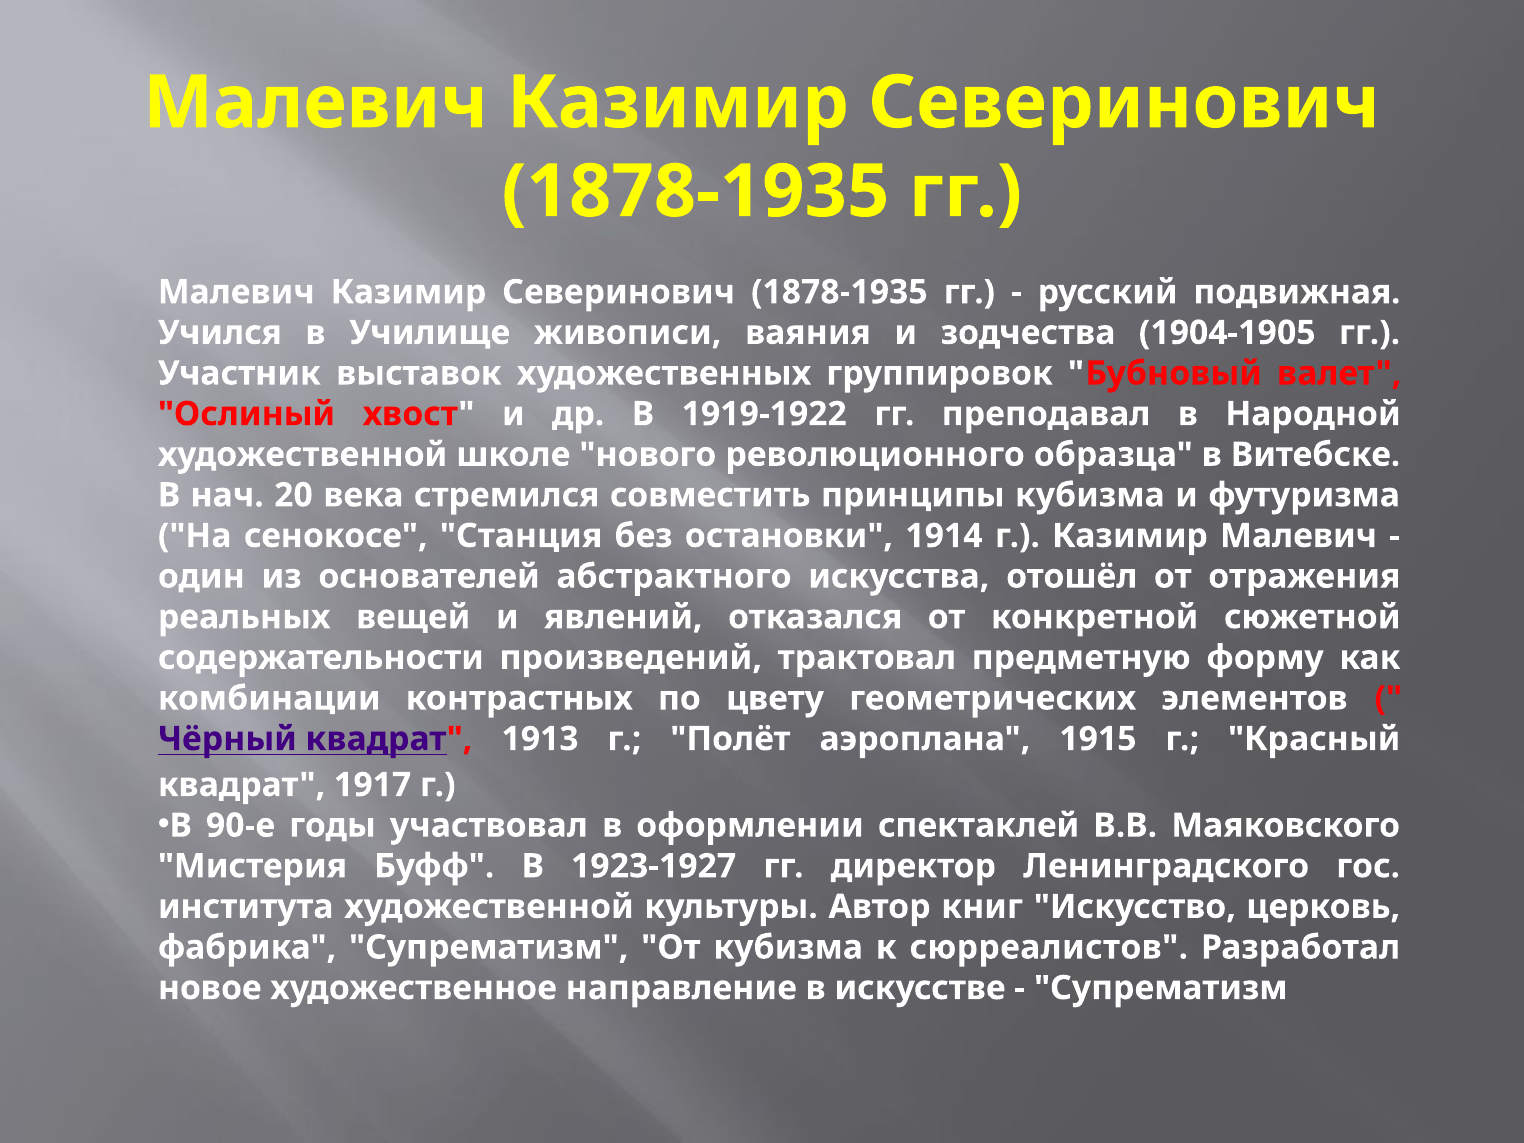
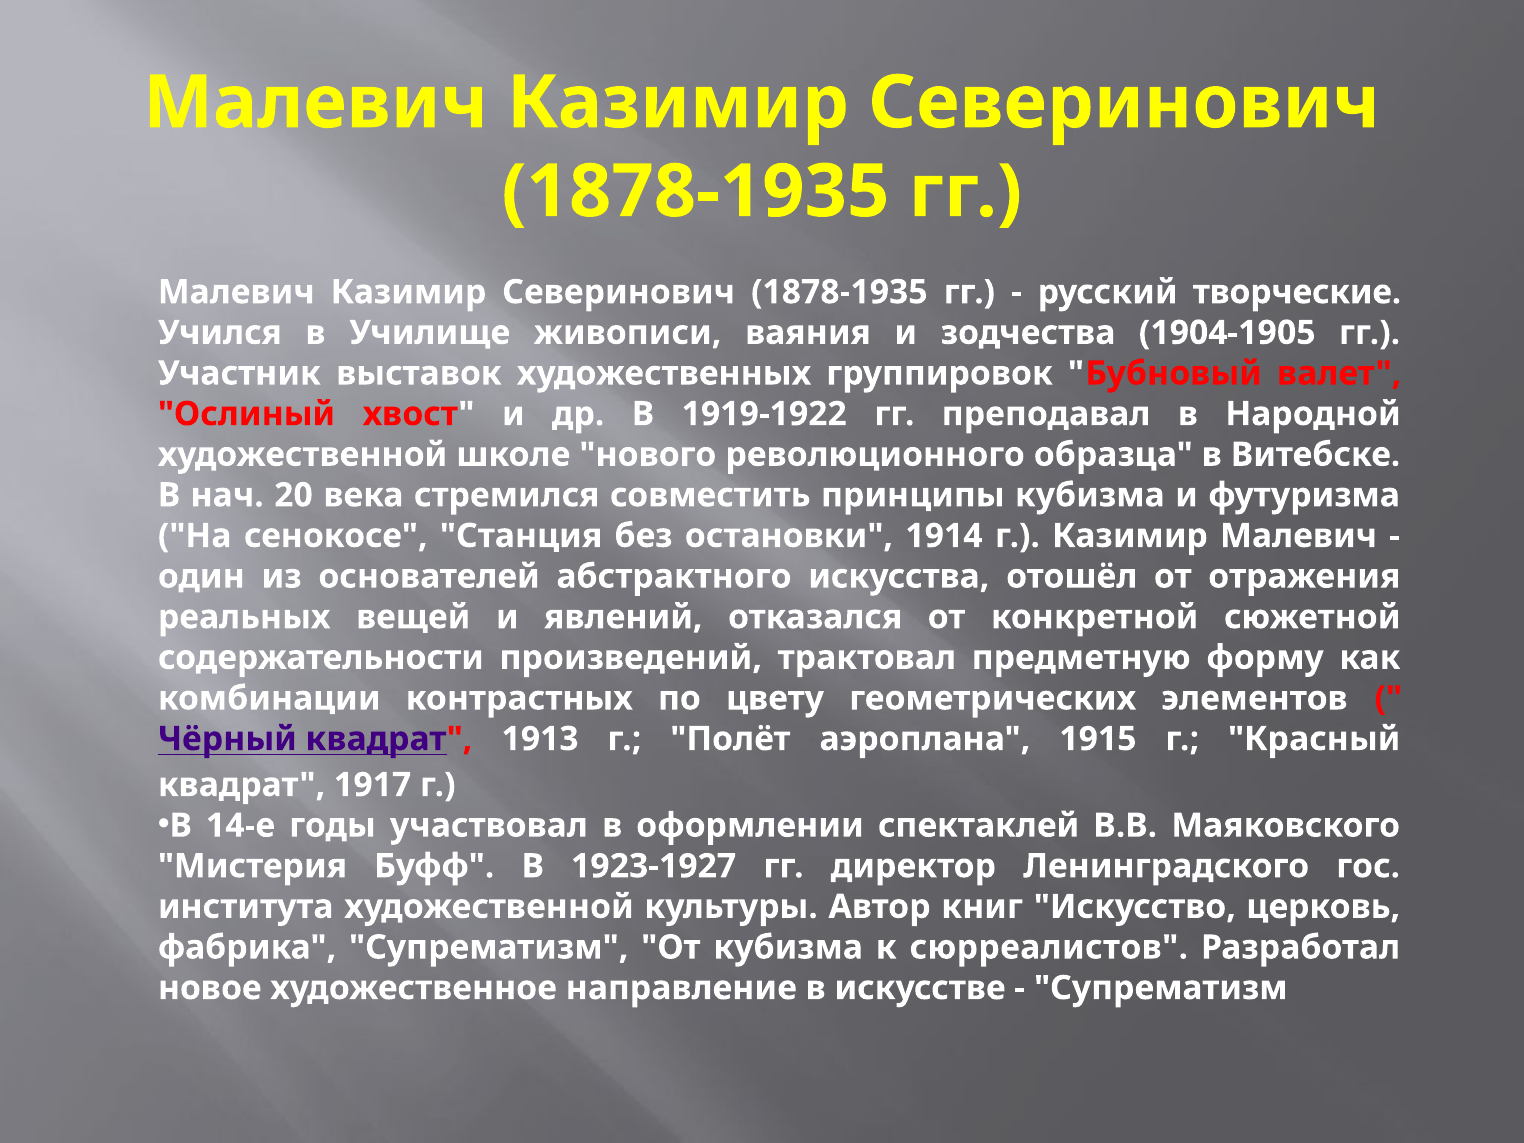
подвижная: подвижная -> творческие
90-е: 90-е -> 14-е
